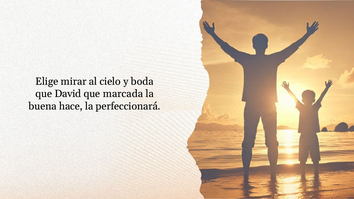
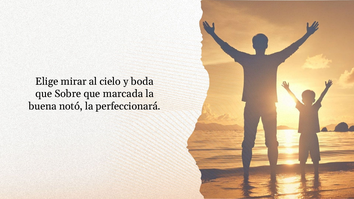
David: David -> Sobre
hace: hace -> notó
